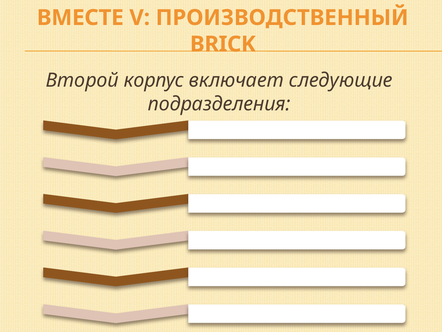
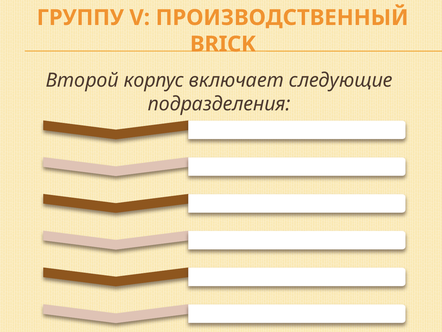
ВМЕСТЕ: ВМЕСТЕ -> ГРУППУ
